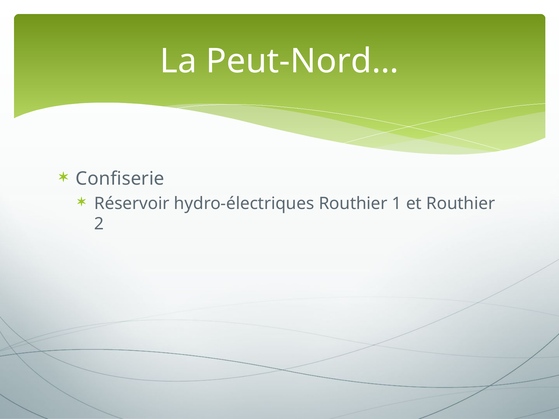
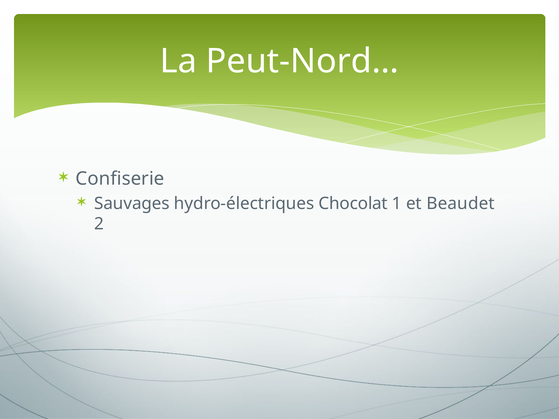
Réservoir: Réservoir -> Sauvages
hydro-électriques Routhier: Routhier -> Chocolat
et Routhier: Routhier -> Beaudet
